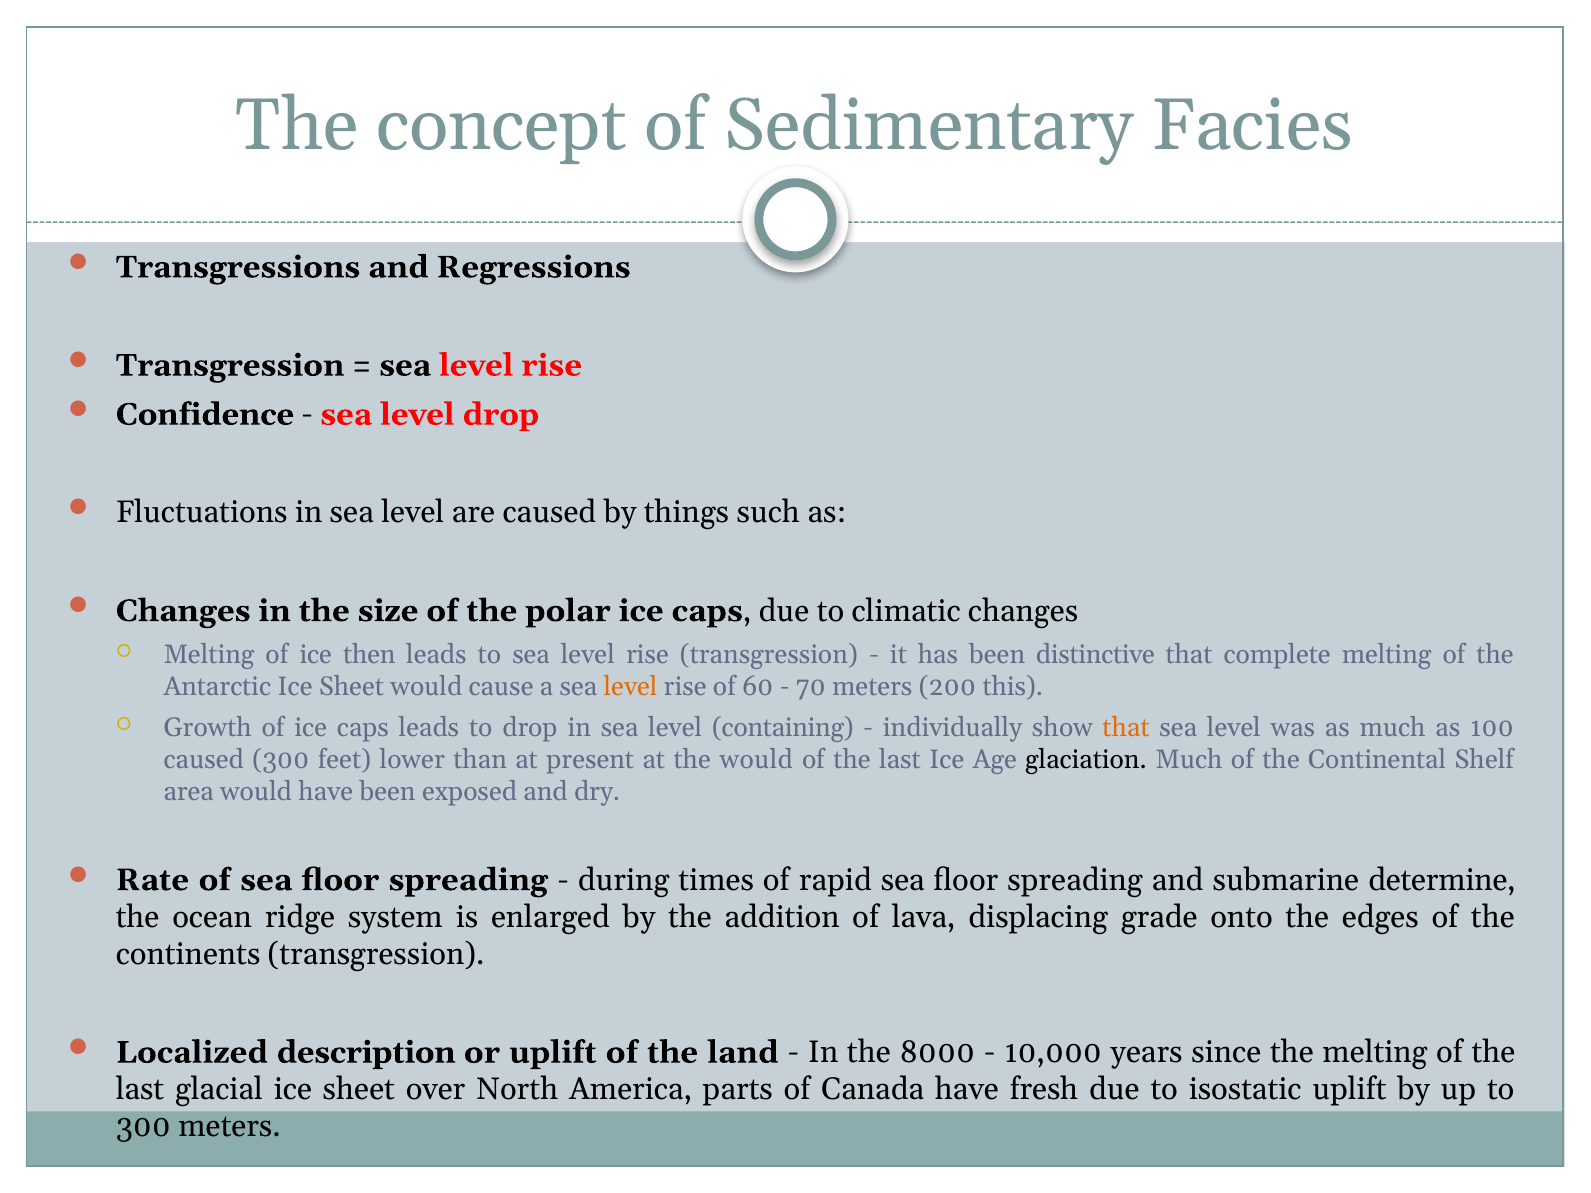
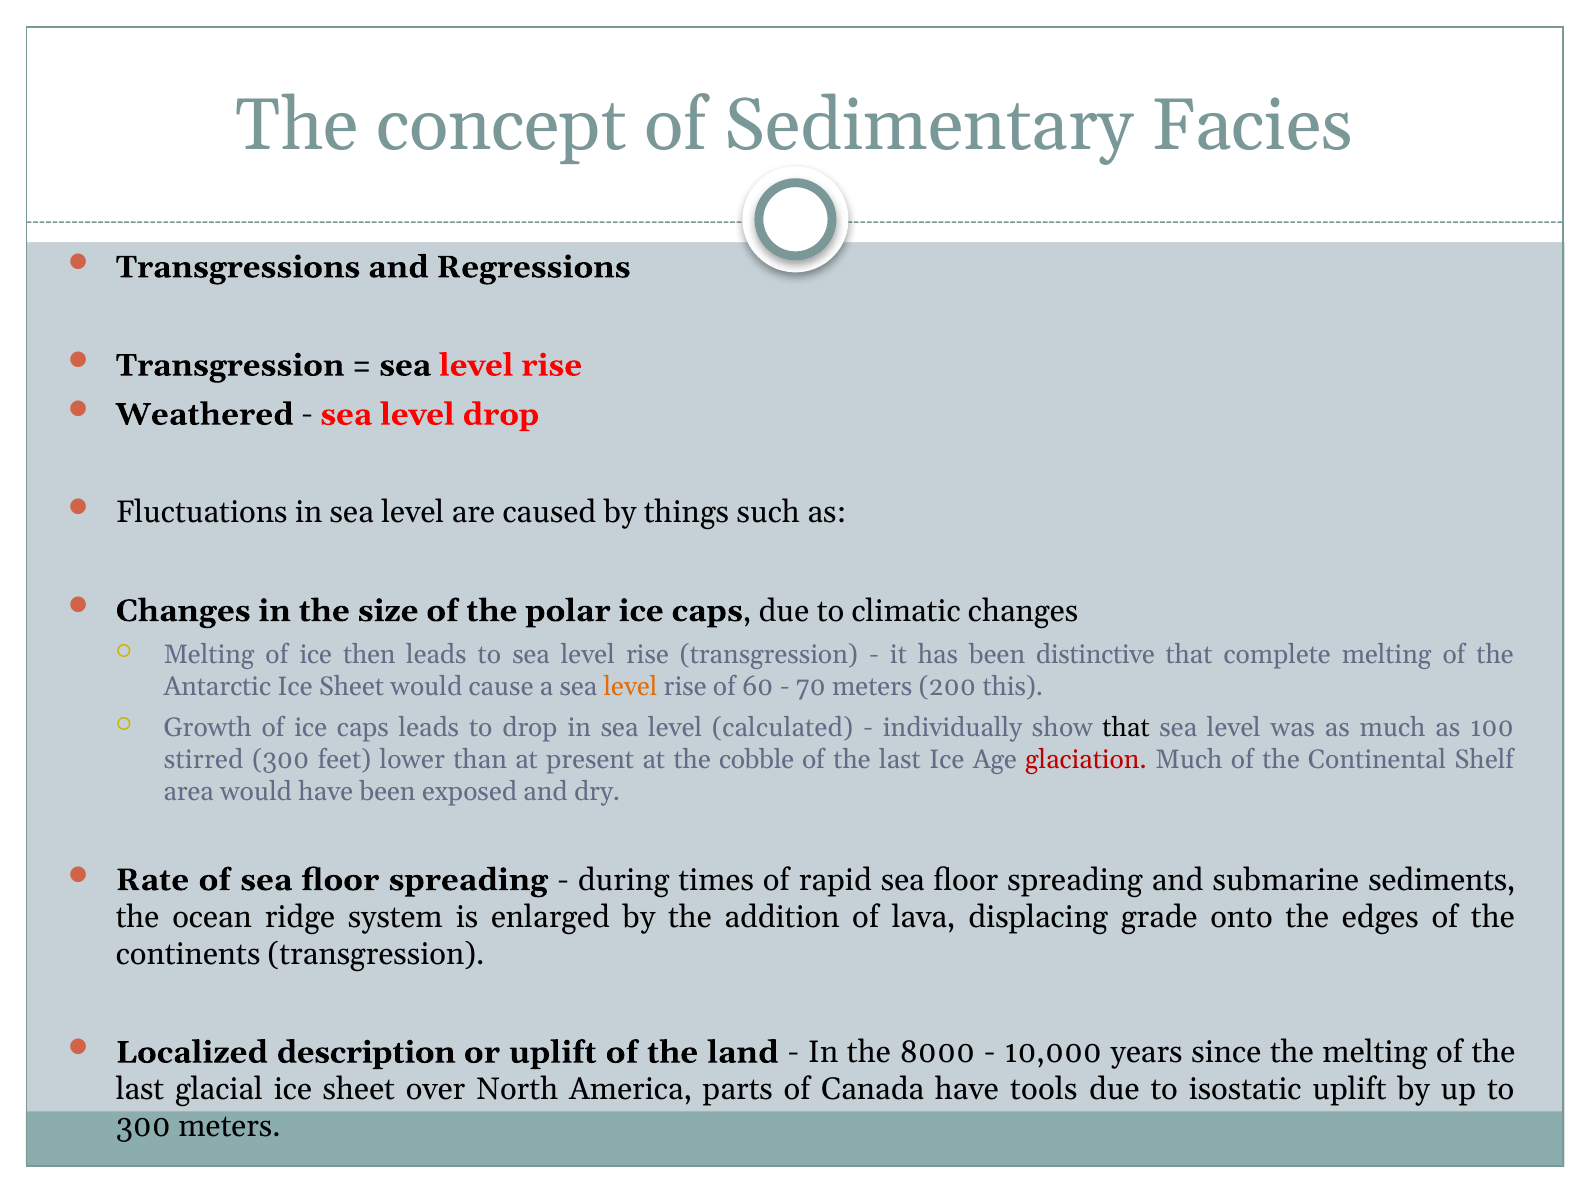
Confidence: Confidence -> Weathered
containing: containing -> calculated
that at (1126, 728) colour: orange -> black
caused at (204, 760): caused -> stirred
the would: would -> cobble
glaciation colour: black -> red
determine: determine -> sediments
fresh: fresh -> tools
